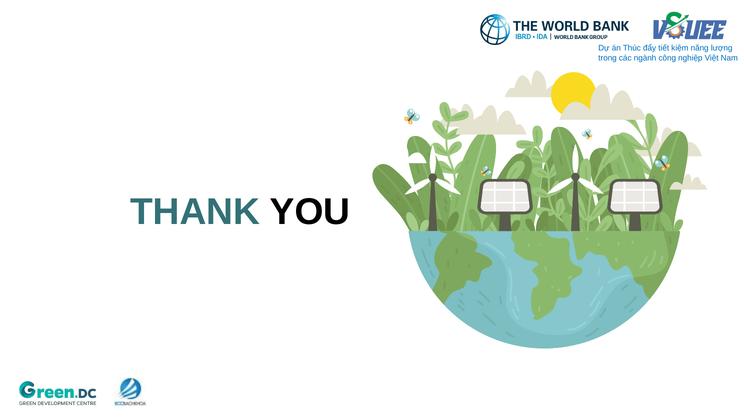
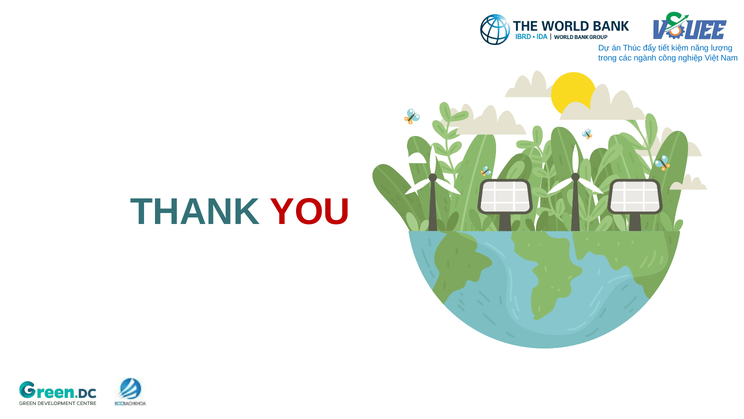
YOU colour: black -> red
